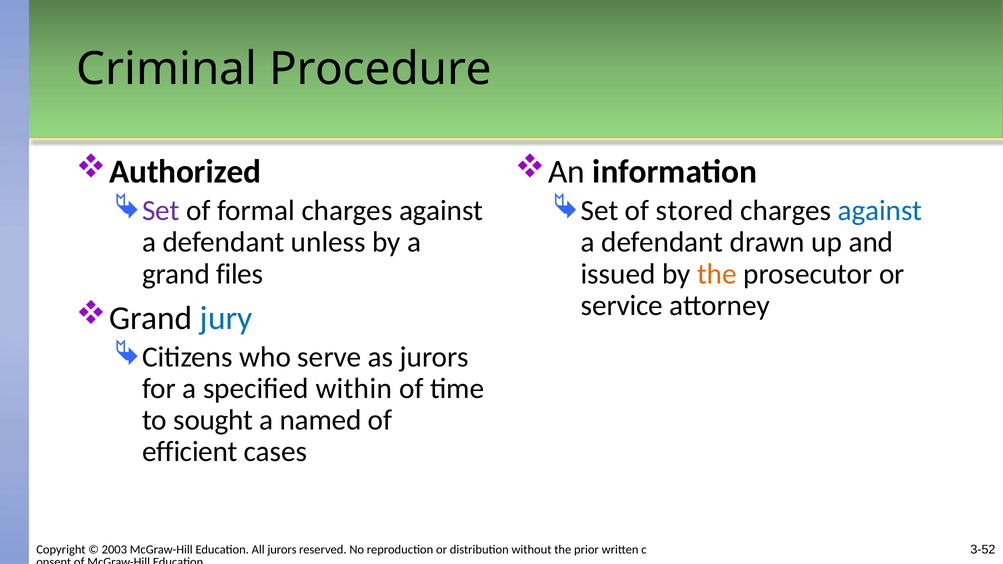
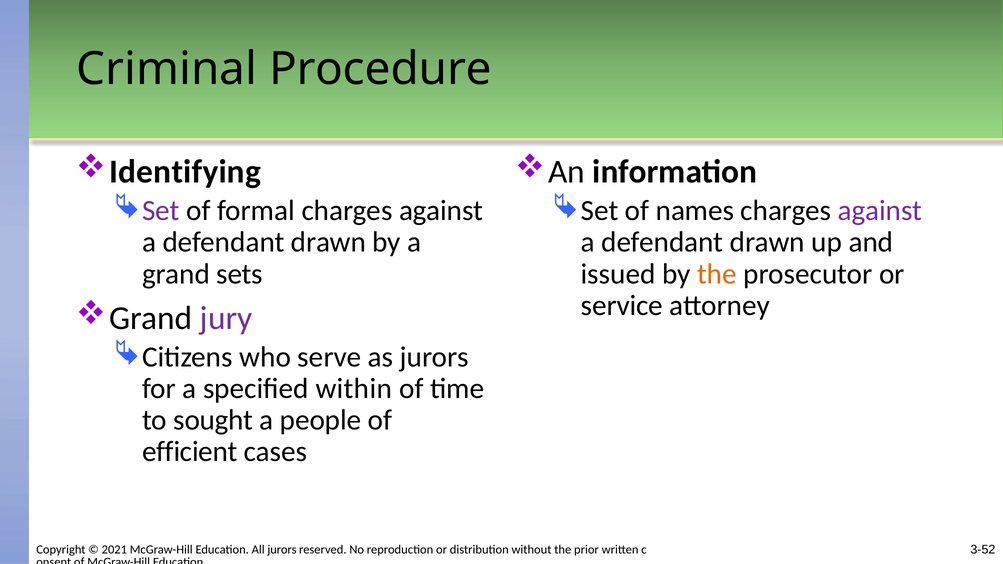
Authorized: Authorized -> Identifying
stored: stored -> names
against at (880, 211) colour: blue -> purple
unless at (328, 242): unless -> drawn
files: files -> sets
jury colour: blue -> purple
named: named -> people
2003: 2003 -> 2021
